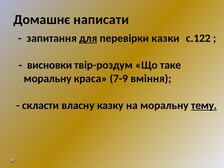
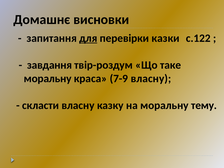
написати: написати -> висновки
висновки: висновки -> завдання
7-9 вміння: вміння -> власну
тему underline: present -> none
